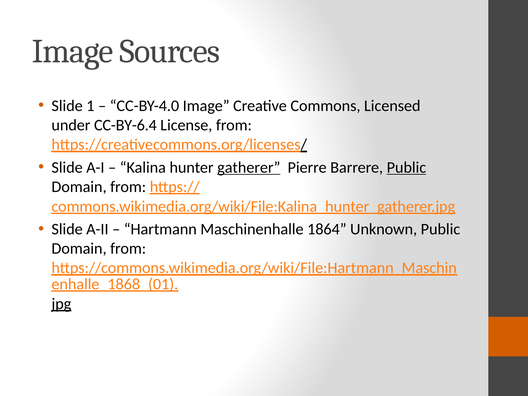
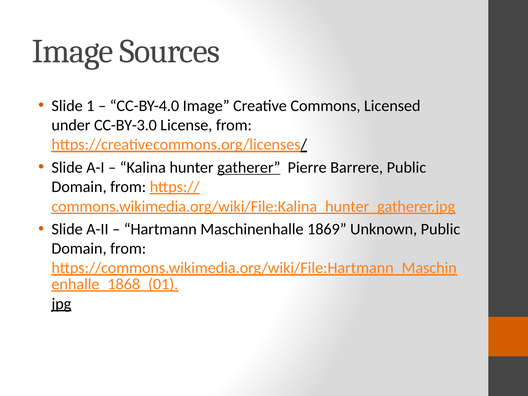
CC-BY-6.4: CC-BY-6.4 -> CC-BY-3.0
Public at (406, 167) underline: present -> none
1864: 1864 -> 1869
